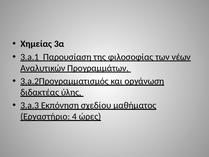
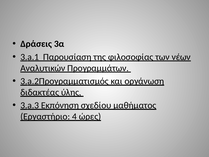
Χημείας: Χημείας -> Δράσεις
